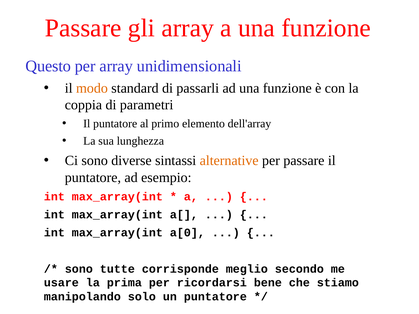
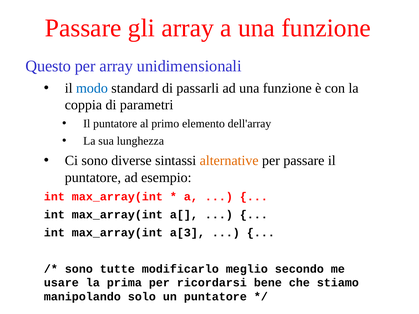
modo colour: orange -> blue
a[0: a[0 -> a[3
corrisponde: corrisponde -> modificarlo
